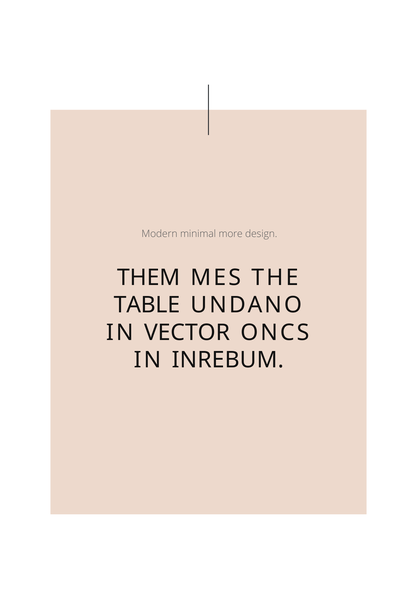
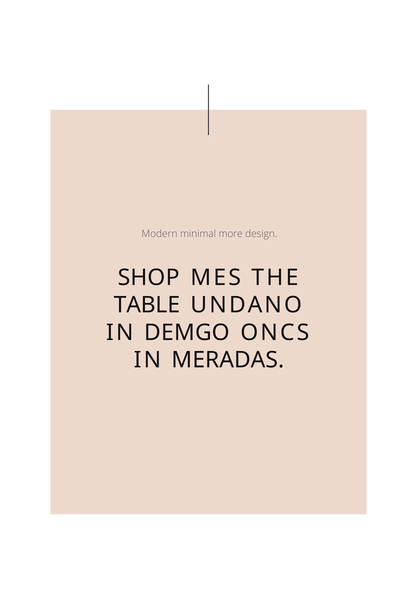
THEM: THEM -> SHOP
VECTOR: VECTOR -> DEMGO
INREBUM: INREBUM -> MERADAS
